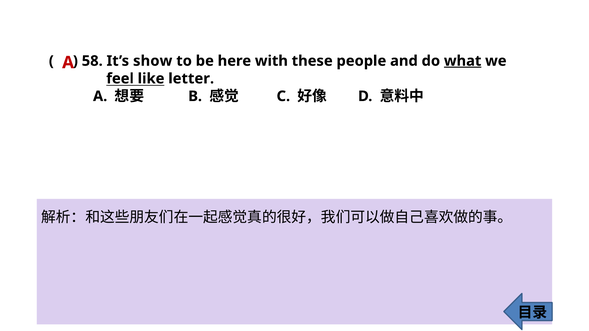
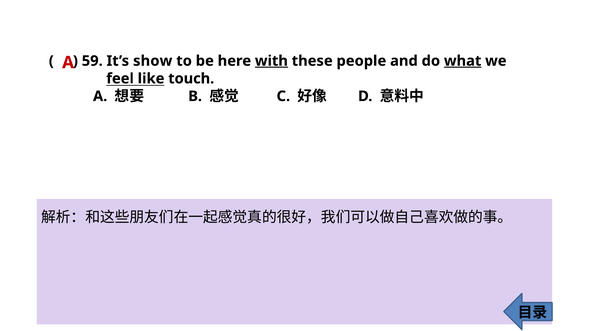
58: 58 -> 59
with underline: none -> present
letter: letter -> touch
